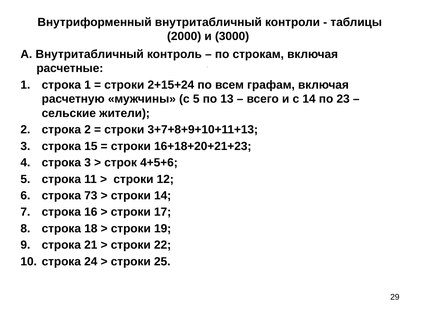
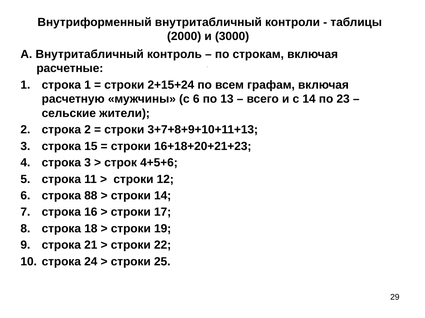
с 5: 5 -> 6
73: 73 -> 88
